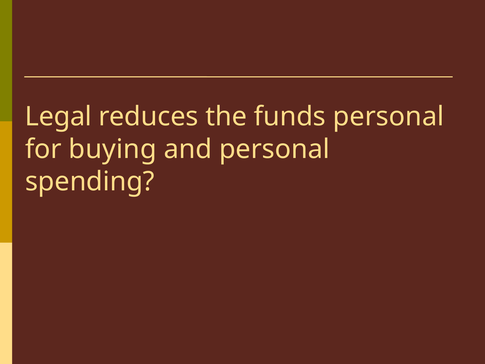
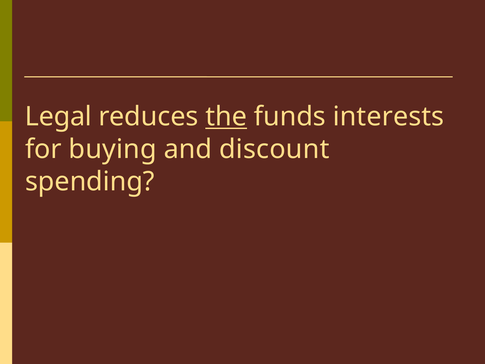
the underline: none -> present
funds personal: personal -> interests
and personal: personal -> discount
